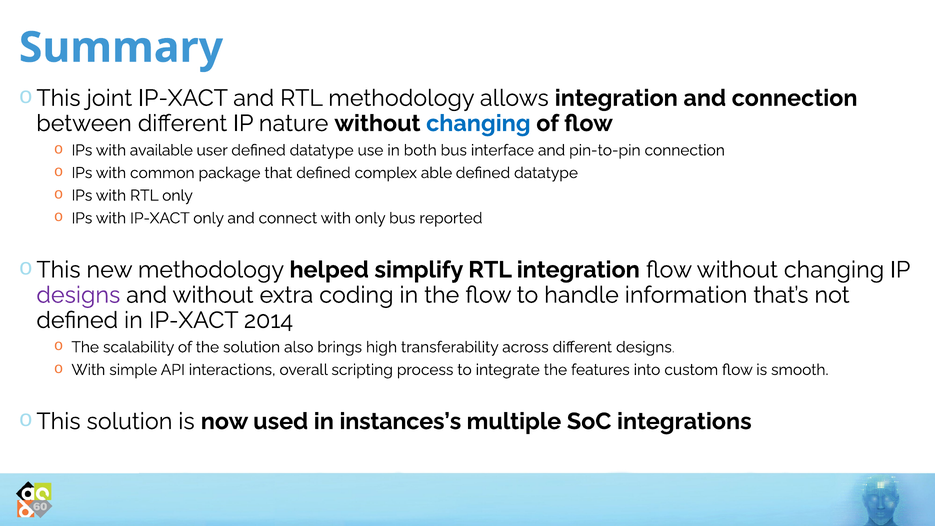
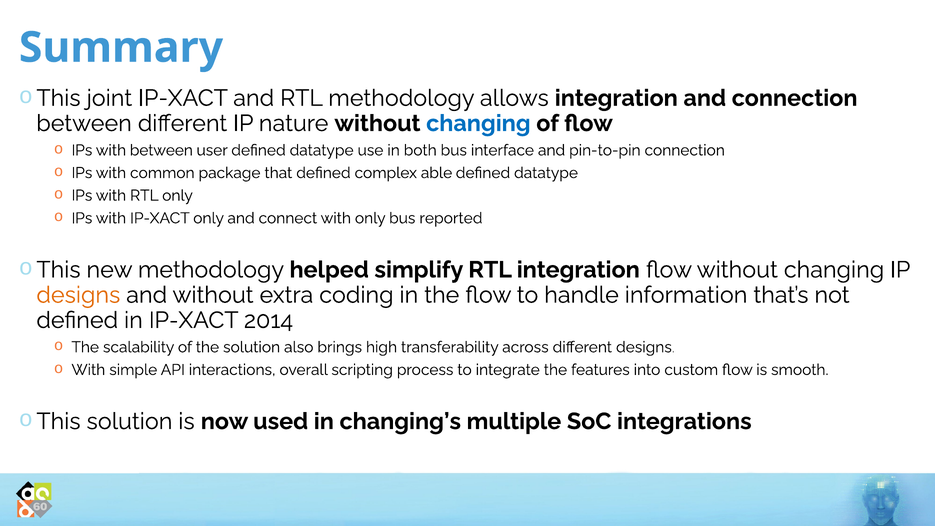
with available: available -> between
designs at (78, 295) colour: purple -> orange
instances’s: instances’s -> changing’s
